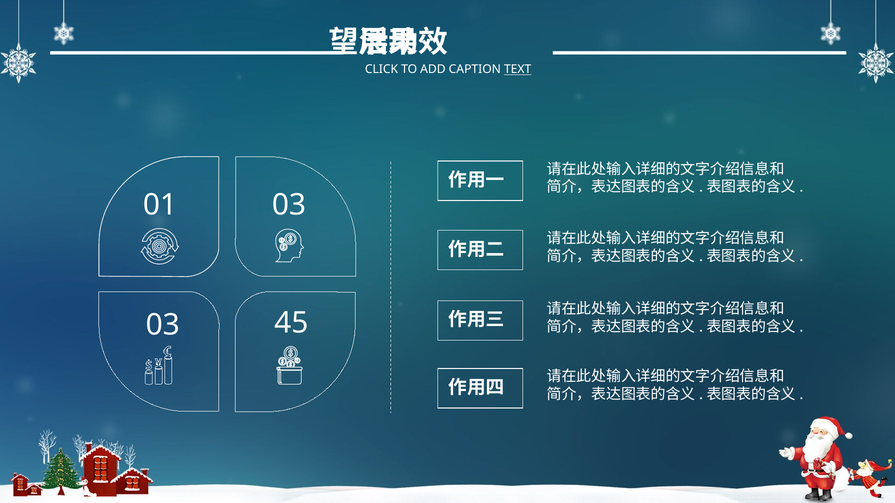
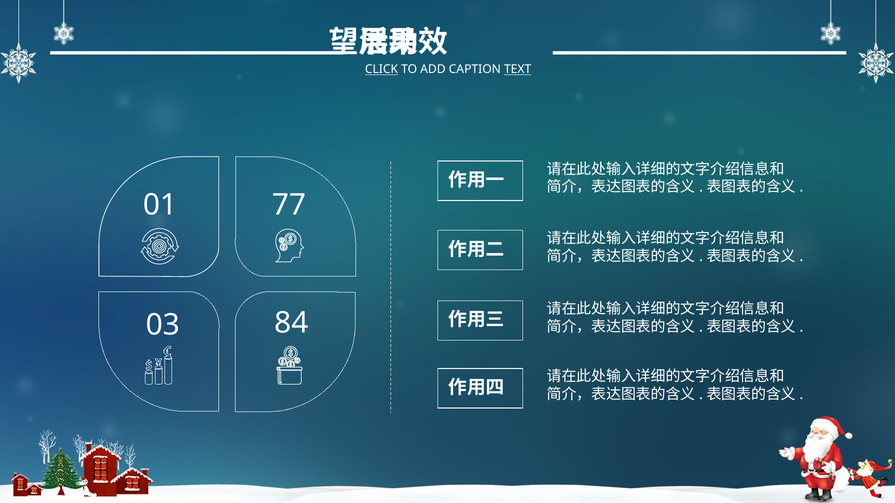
CLICK underline: none -> present
01 03: 03 -> 77
45: 45 -> 84
